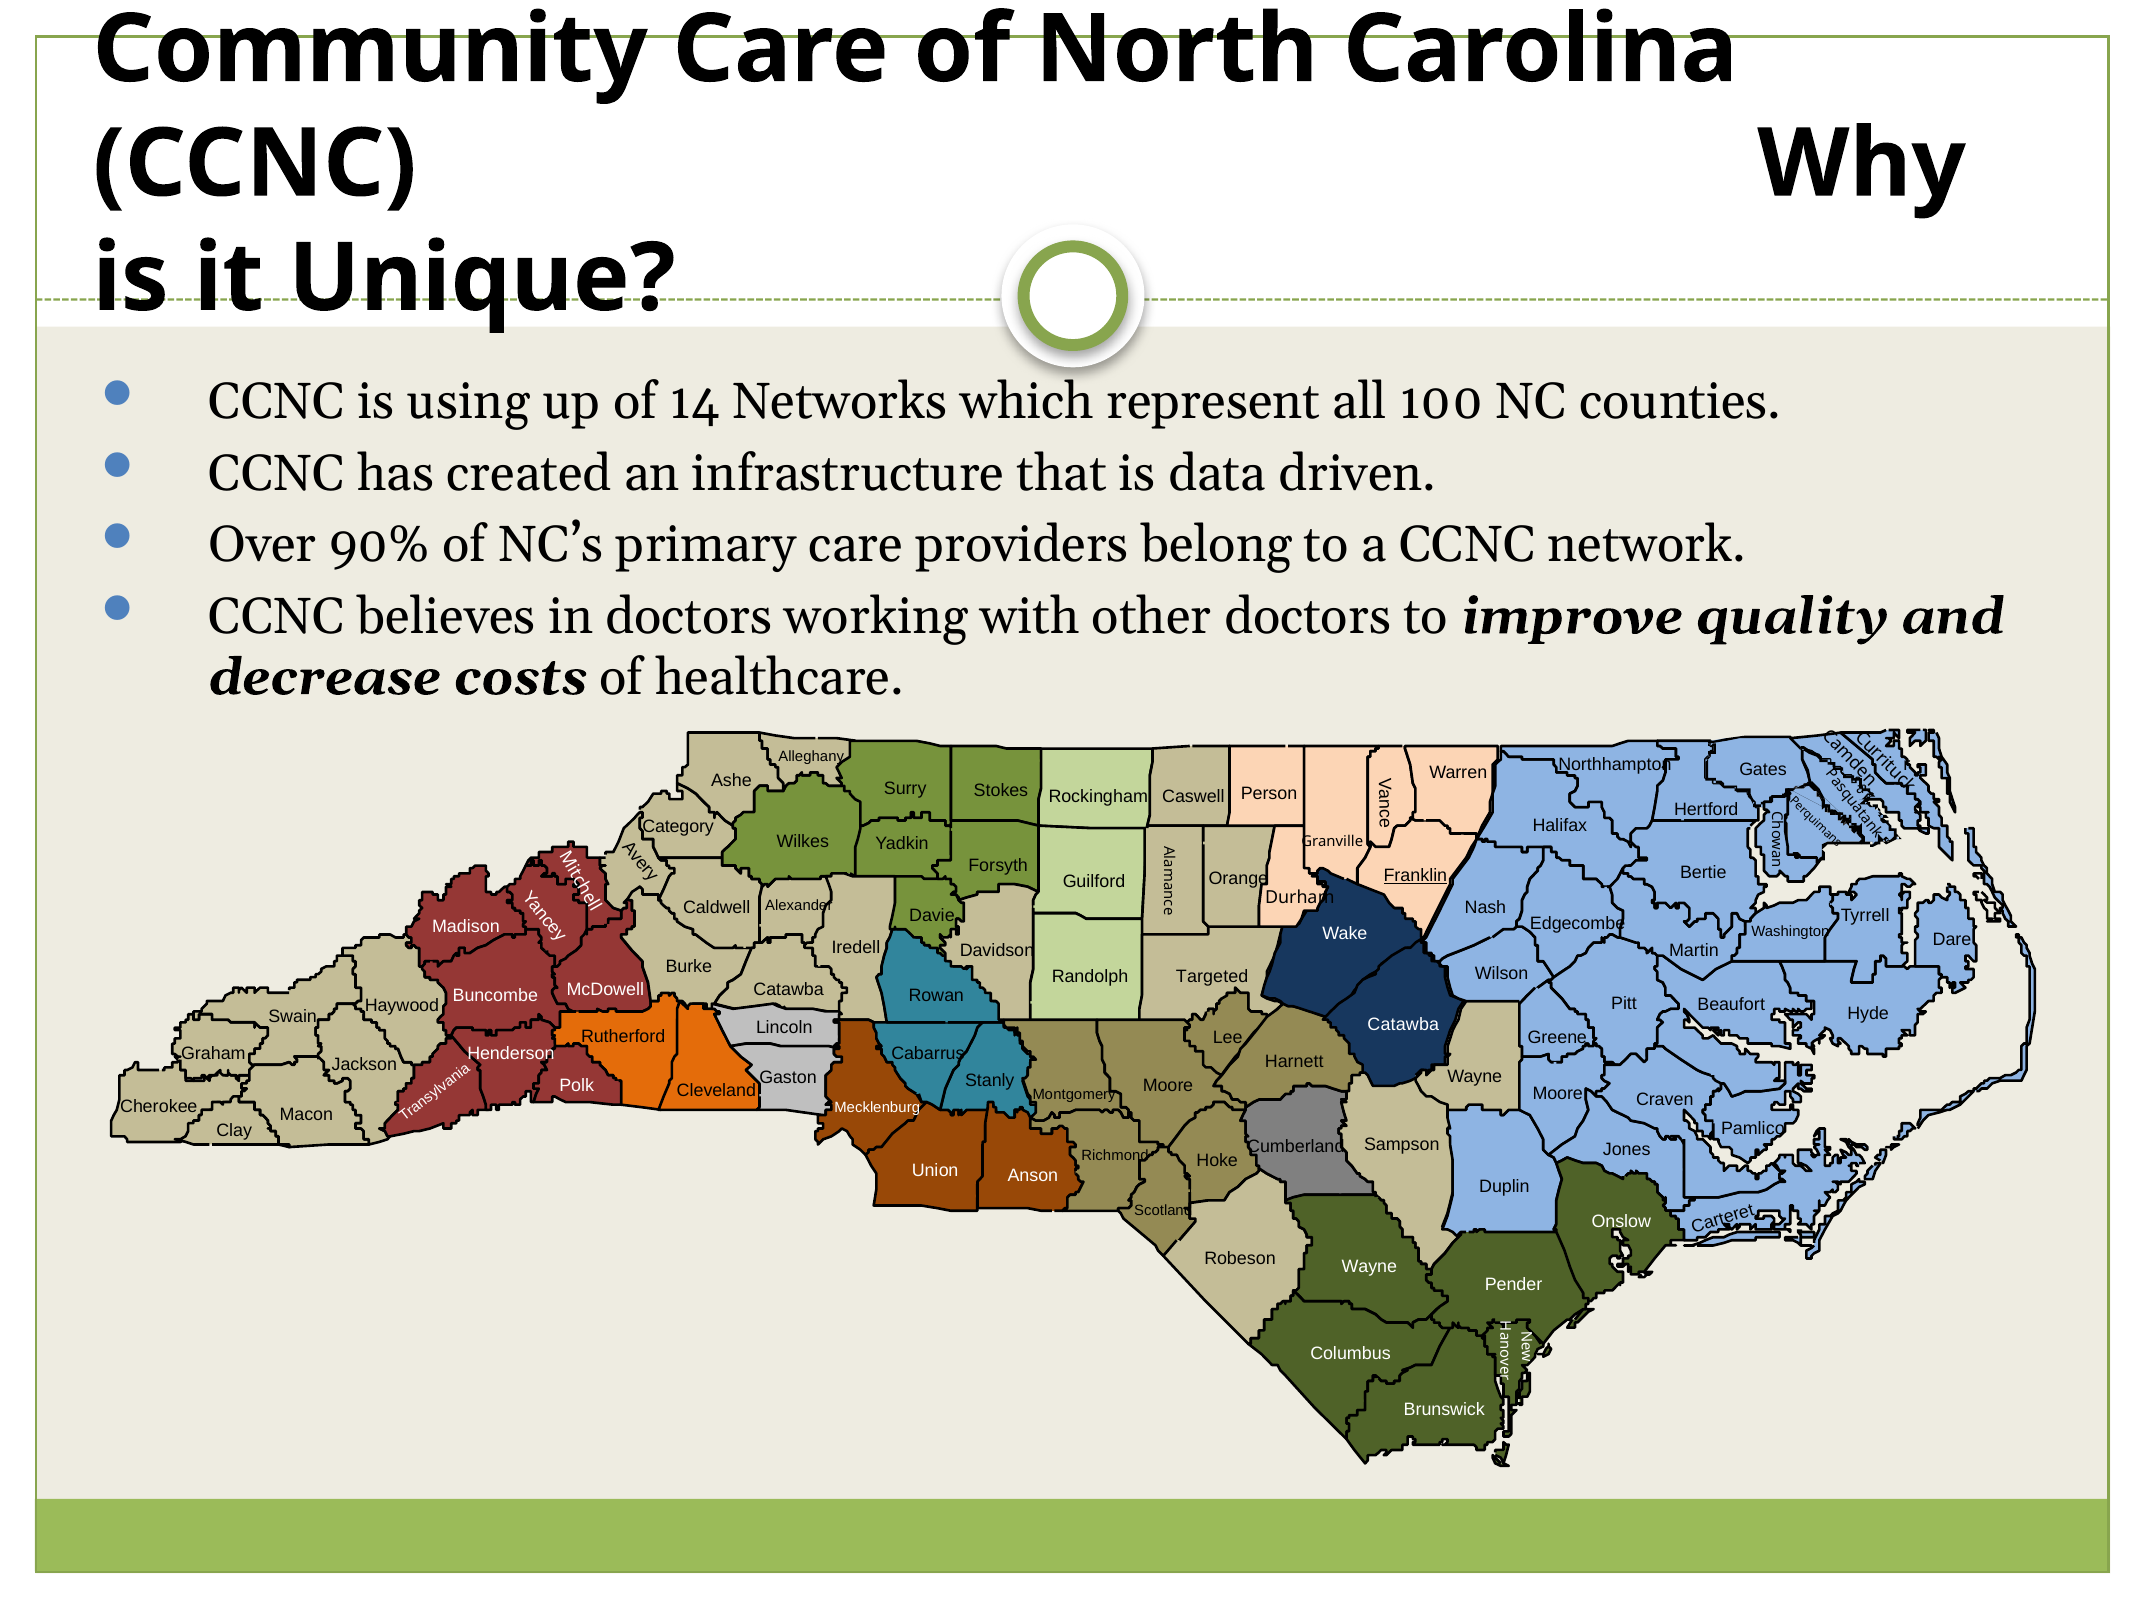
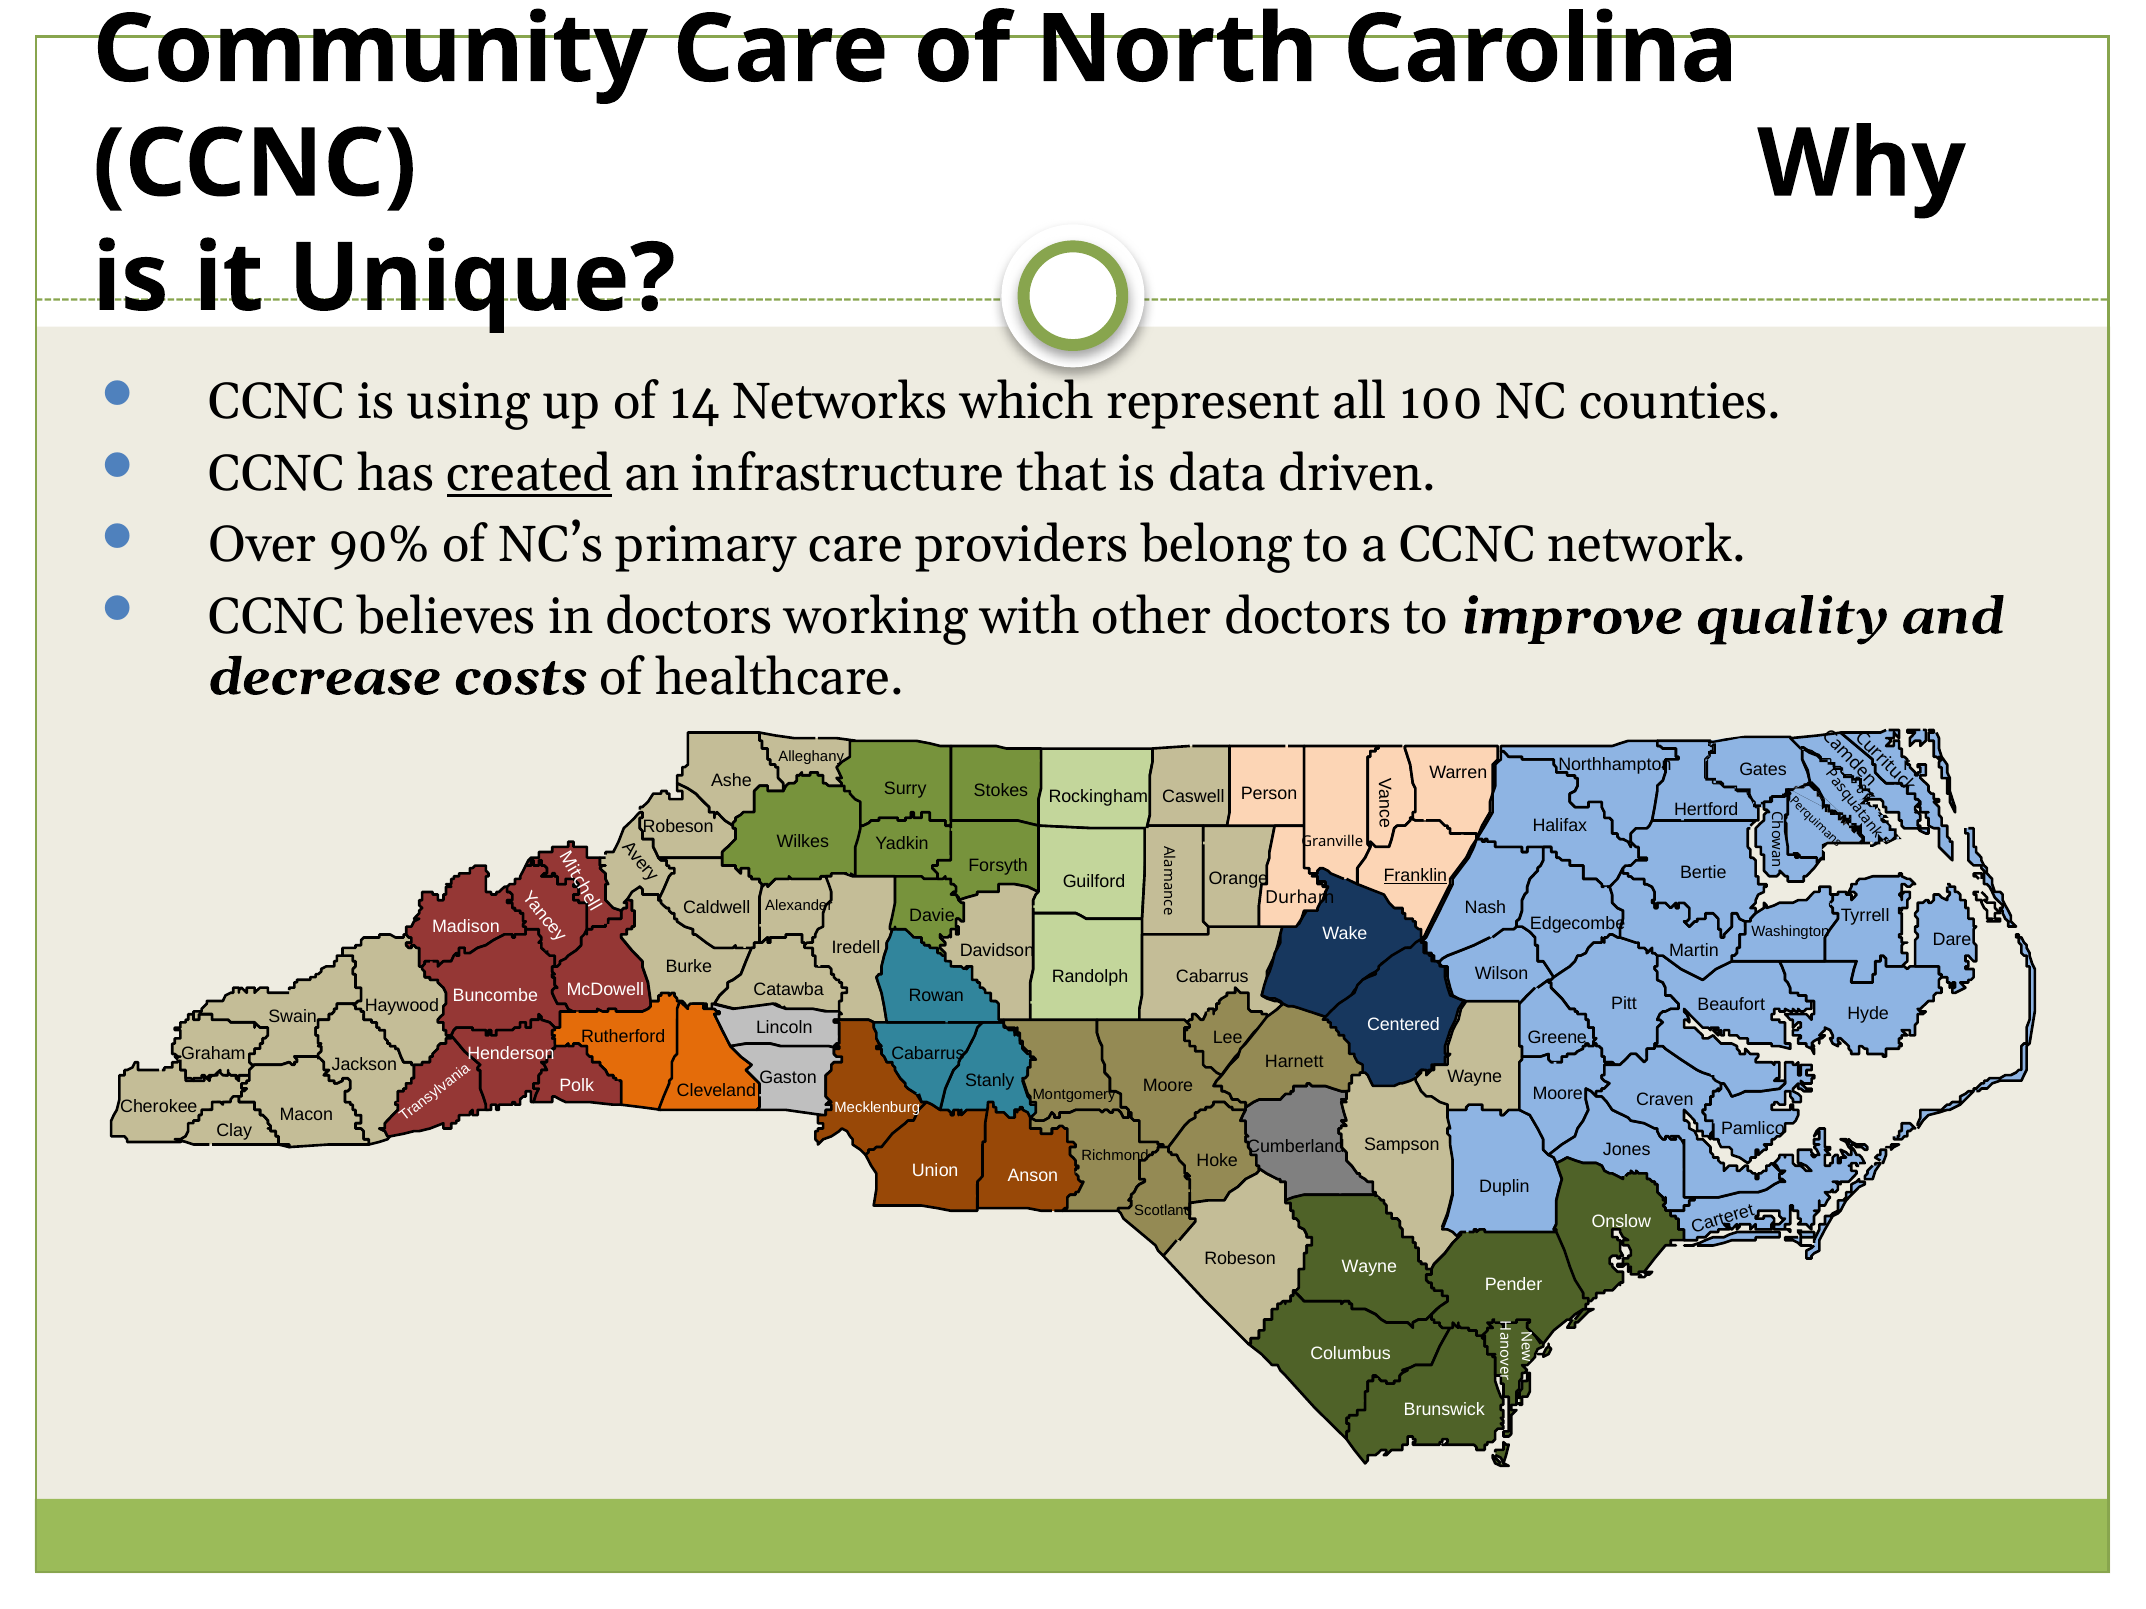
created underline: none -> present
Category at (678, 826): Category -> Robeson
Targeted at (1212, 977): Targeted -> Cabarrus
Catawba at (1403, 1025): Catawba -> Centered
